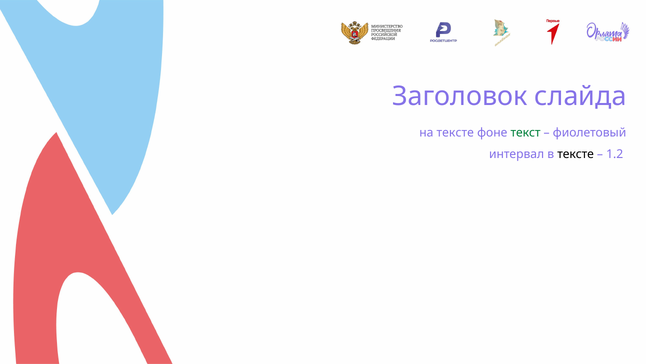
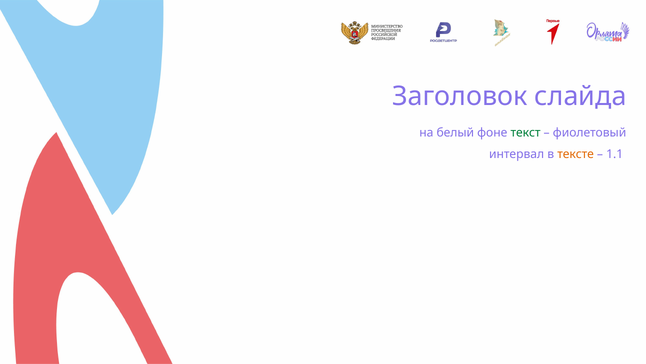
на тексте: тексте -> белый
тексте at (576, 154) colour: black -> orange
1.2: 1.2 -> 1.1
